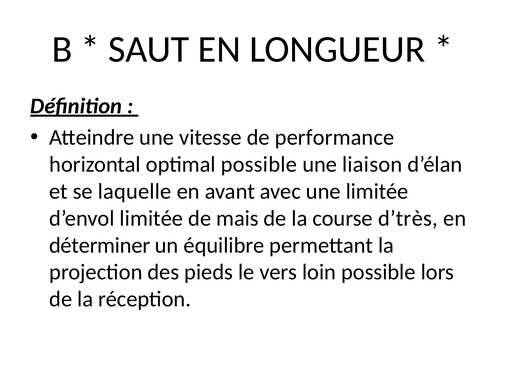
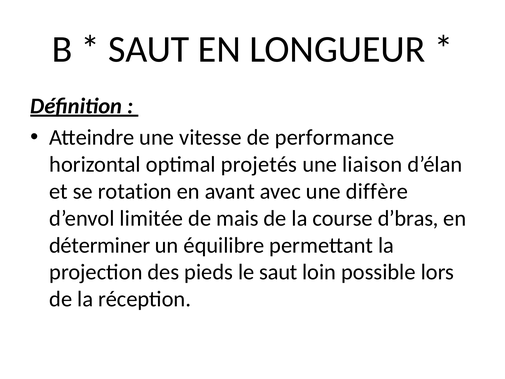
optimal possible: possible -> projetés
laquelle: laquelle -> rotation
une limitée: limitée -> diffère
d’très: d’très -> d’bras
le vers: vers -> saut
